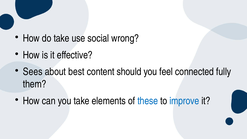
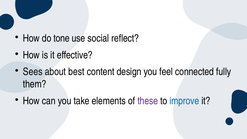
do take: take -> tone
wrong: wrong -> reflect
should: should -> design
these colour: blue -> purple
